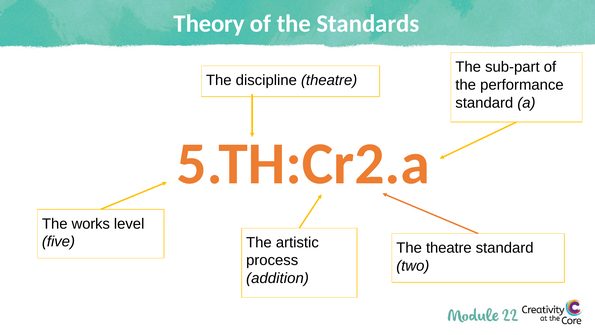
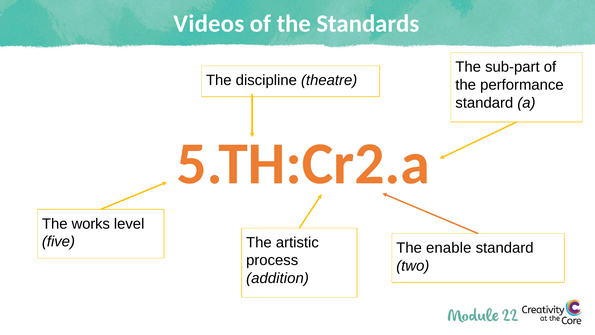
Theory: Theory -> Videos
The theatre: theatre -> enable
